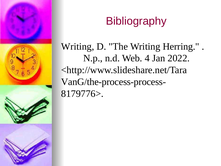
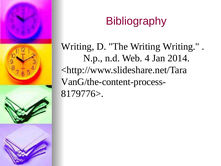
Writing Herring: Herring -> Writing
2022: 2022 -> 2014
VanG/the-process-process-: VanG/the-process-process- -> VanG/the-content-process-
